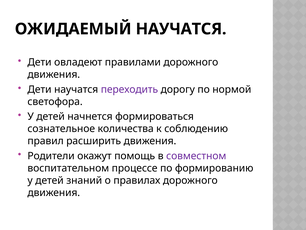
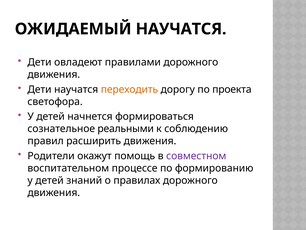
переходить colour: purple -> orange
нормой: нормой -> проекта
количества: количества -> реальными
